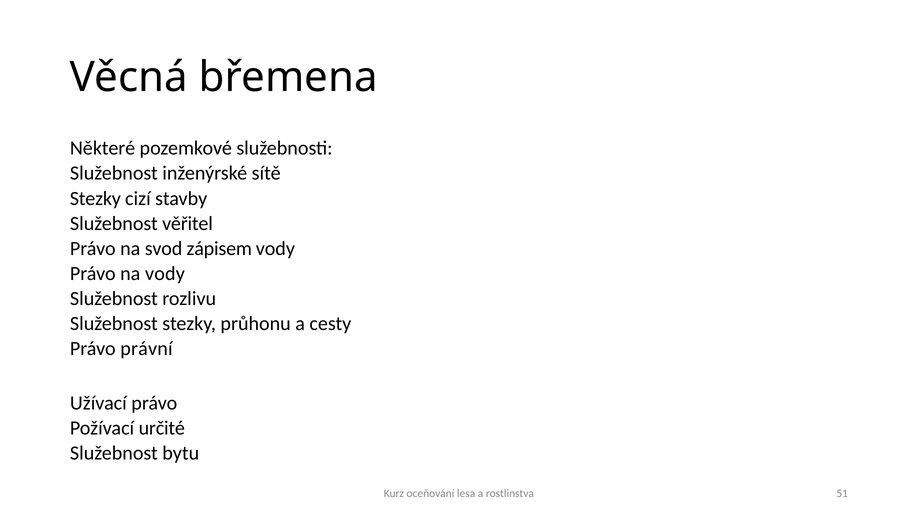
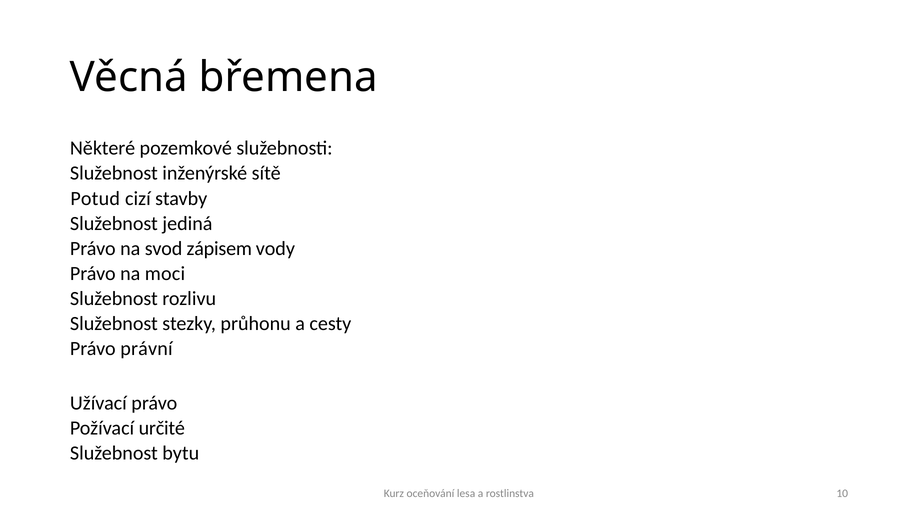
Stezky at (95, 198): Stezky -> Potud
věřitel: věřitel -> jediná
na vody: vody -> moci
51: 51 -> 10
